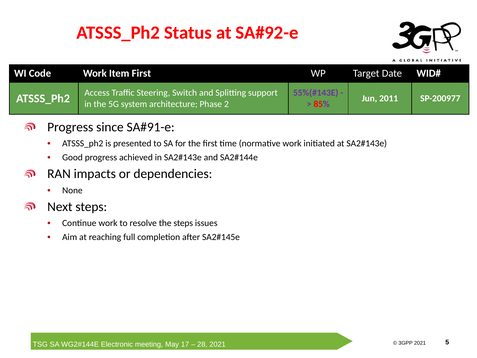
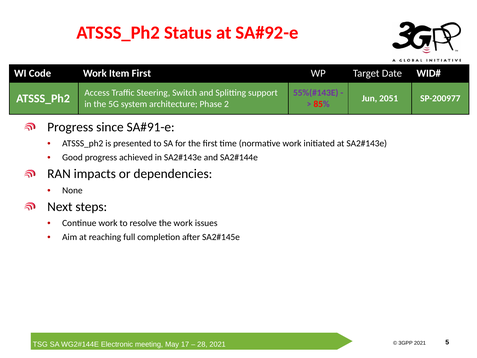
2011: 2011 -> 2051
the steps: steps -> work
